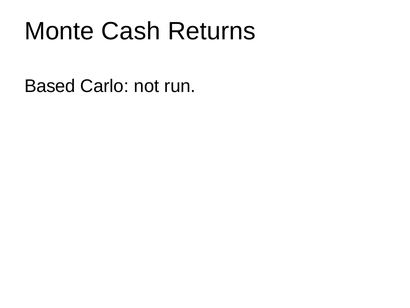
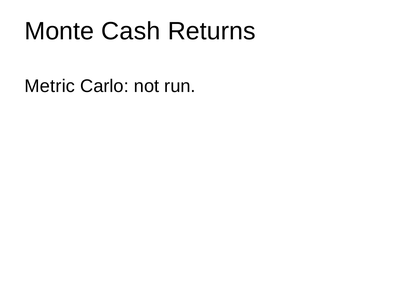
Based: Based -> Metric
